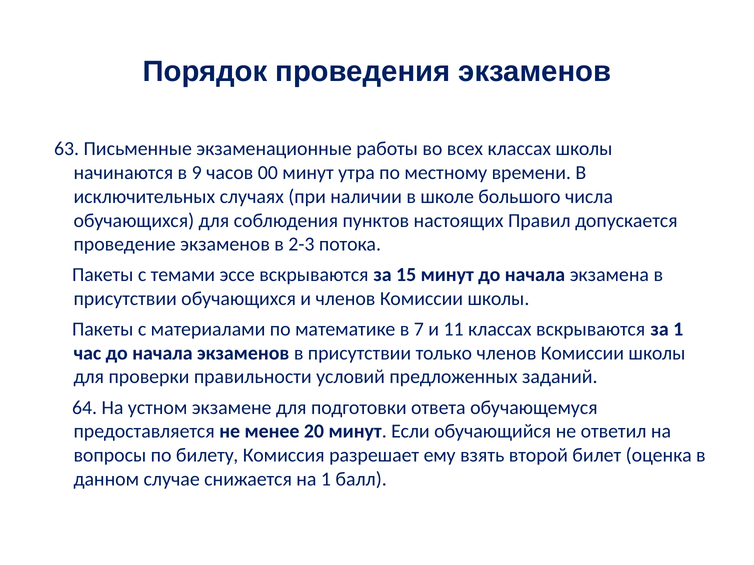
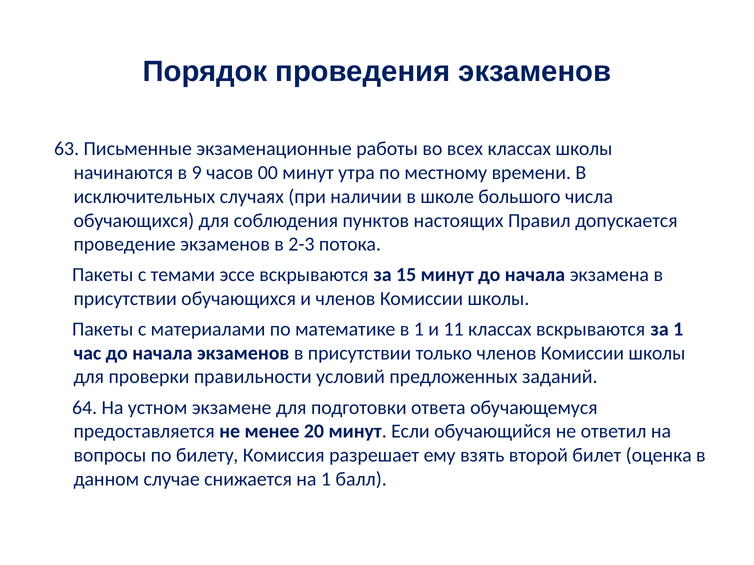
в 7: 7 -> 1
